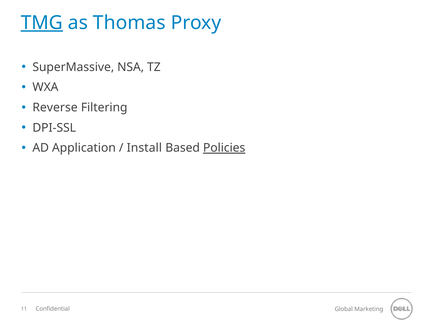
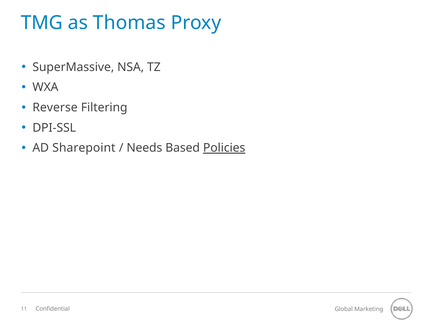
TMG underline: present -> none
Application: Application -> Sharepoint
Install: Install -> Needs
